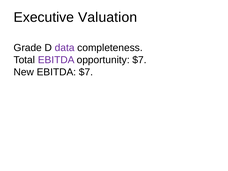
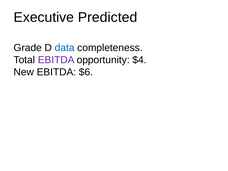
Valuation: Valuation -> Predicted
data colour: purple -> blue
opportunity $7: $7 -> $4
EBITDA $7: $7 -> $6
